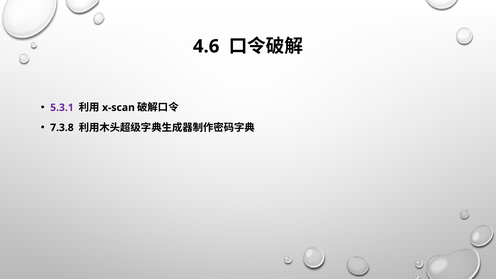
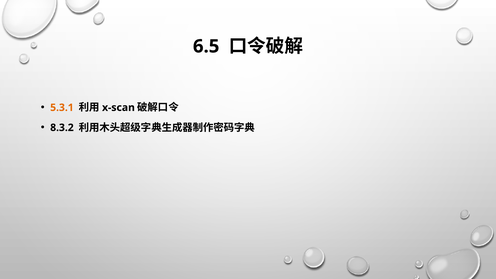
4.6: 4.6 -> 6.5
5.3.1 colour: purple -> orange
7.3.8: 7.3.8 -> 8.3.2
